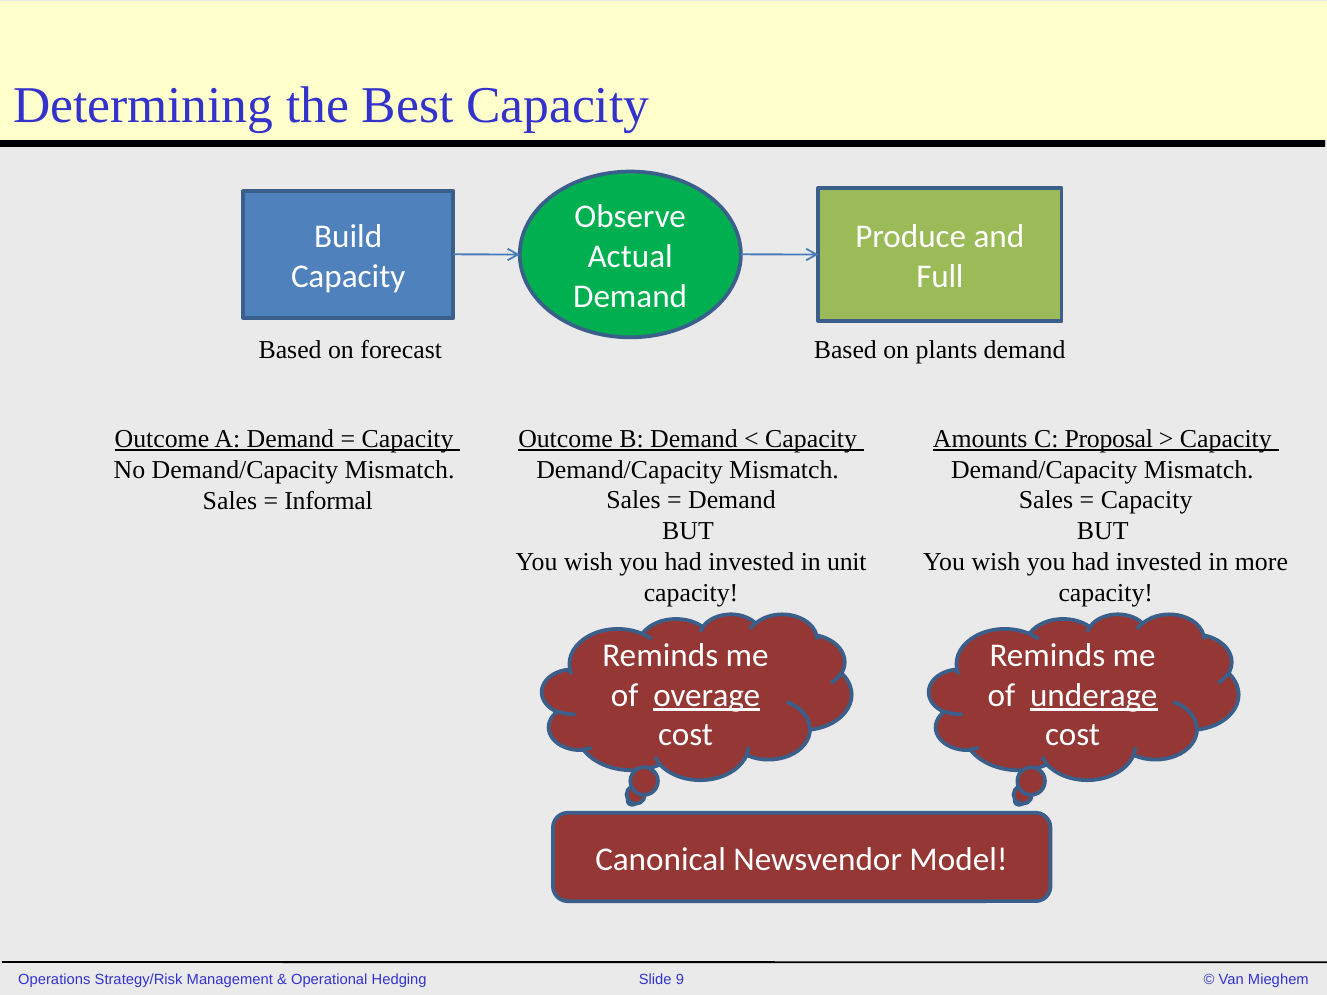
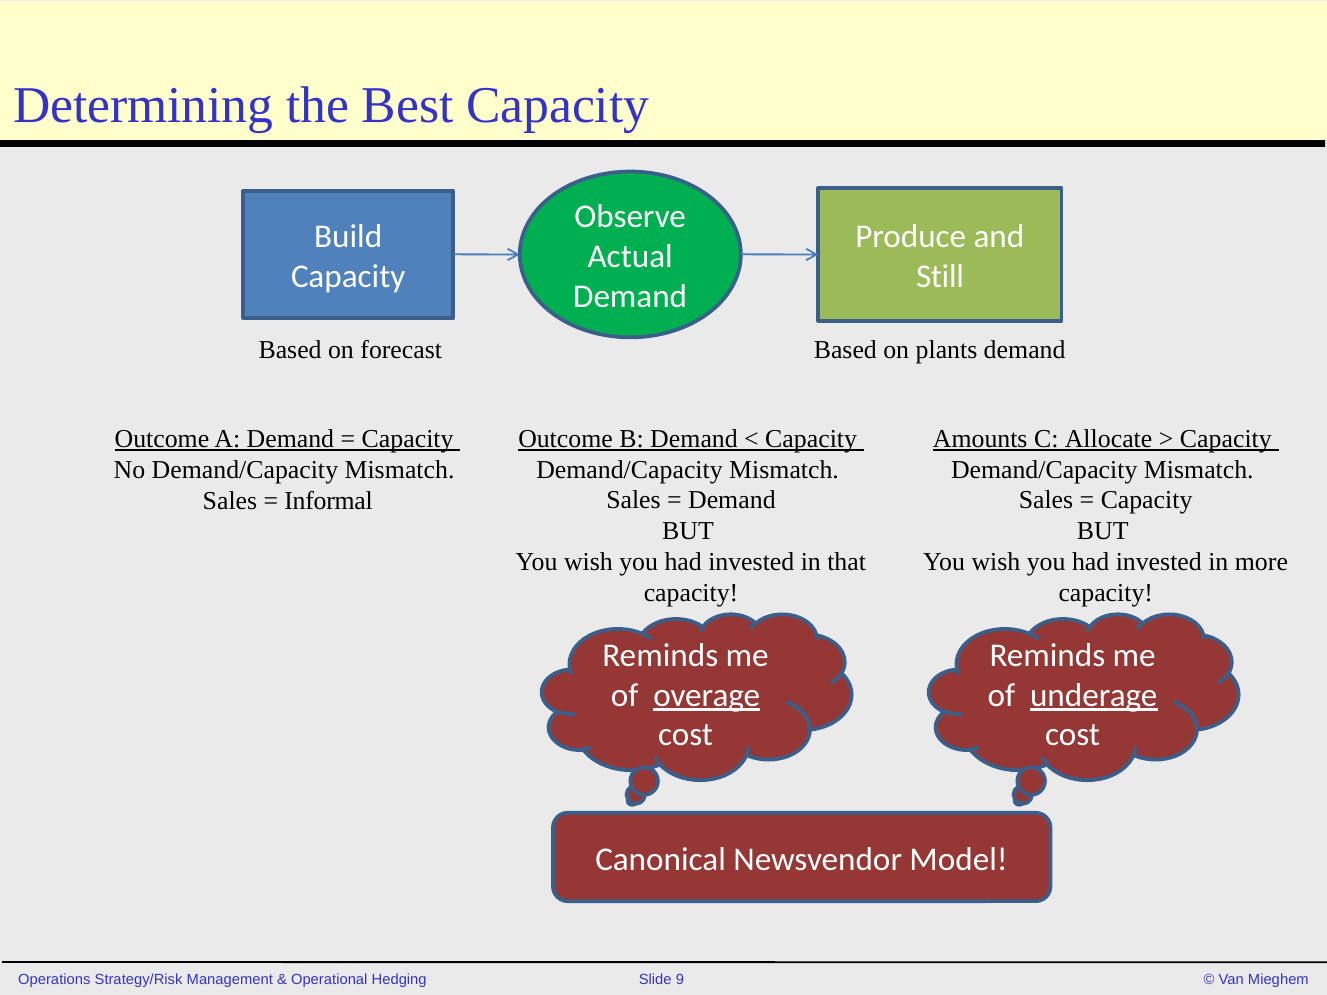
Full: Full -> Still
Proposal: Proposal -> Allocate
unit: unit -> that
